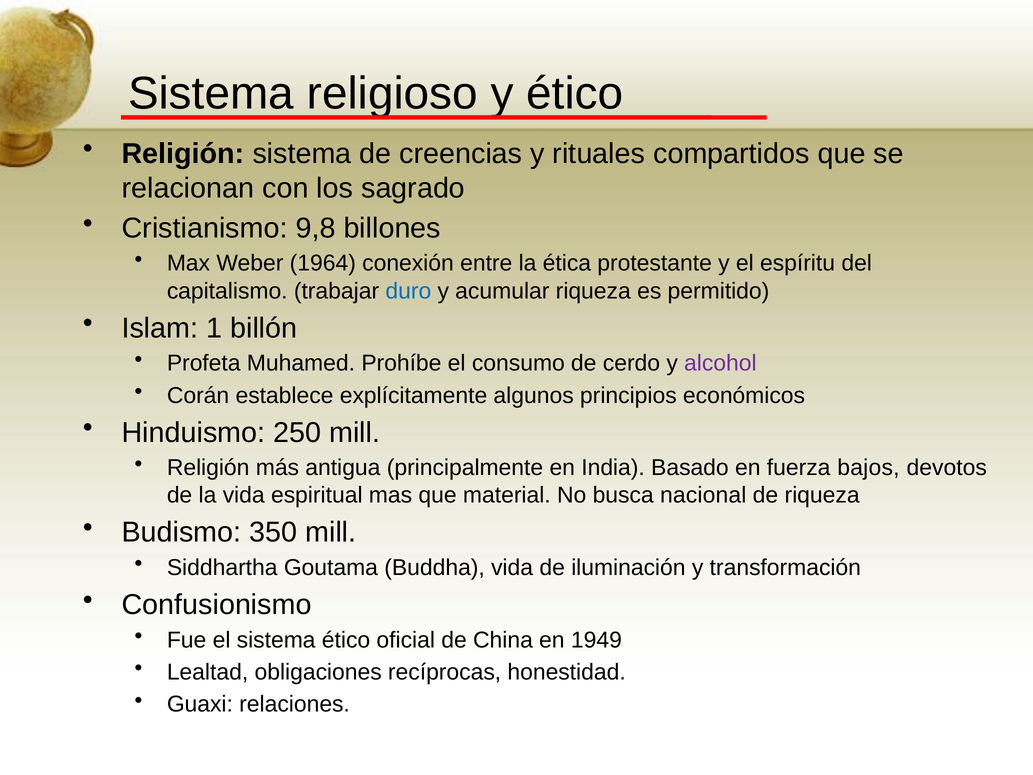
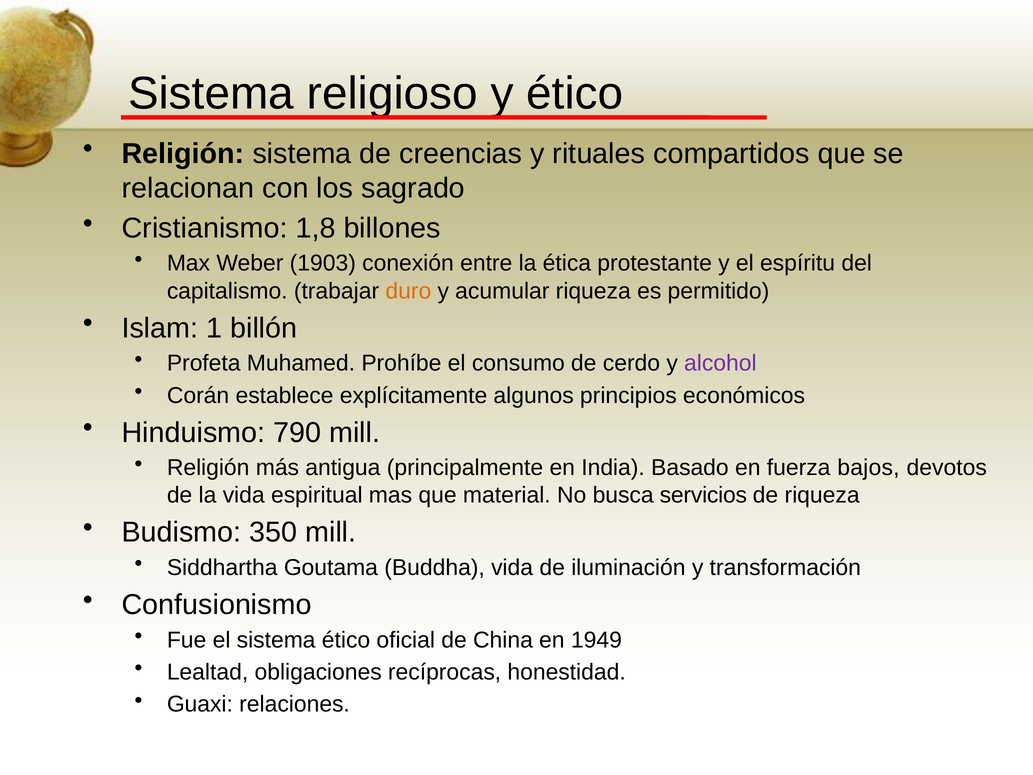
9,8: 9,8 -> 1,8
1964: 1964 -> 1903
duro colour: blue -> orange
250: 250 -> 790
nacional: nacional -> servicios
